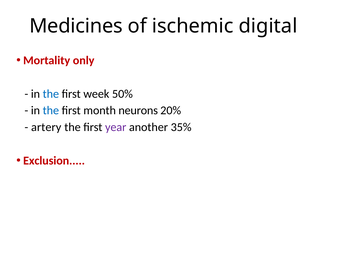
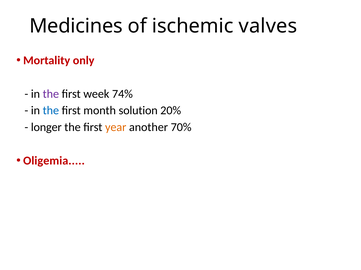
digital: digital -> valves
the at (51, 94) colour: blue -> purple
50%: 50% -> 74%
neurons: neurons -> solution
artery: artery -> longer
year colour: purple -> orange
35%: 35% -> 70%
Exclusion: Exclusion -> Oligemia
